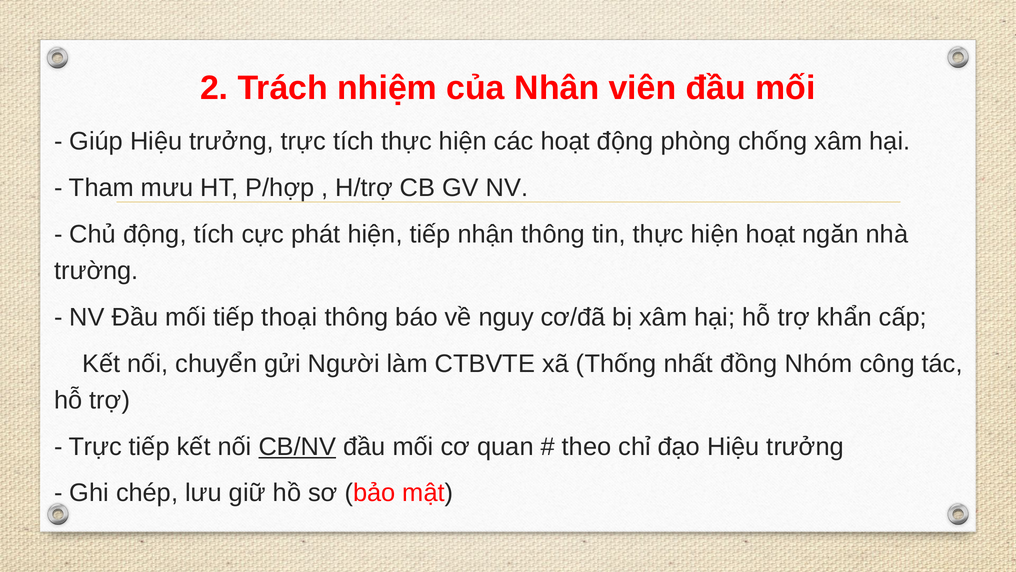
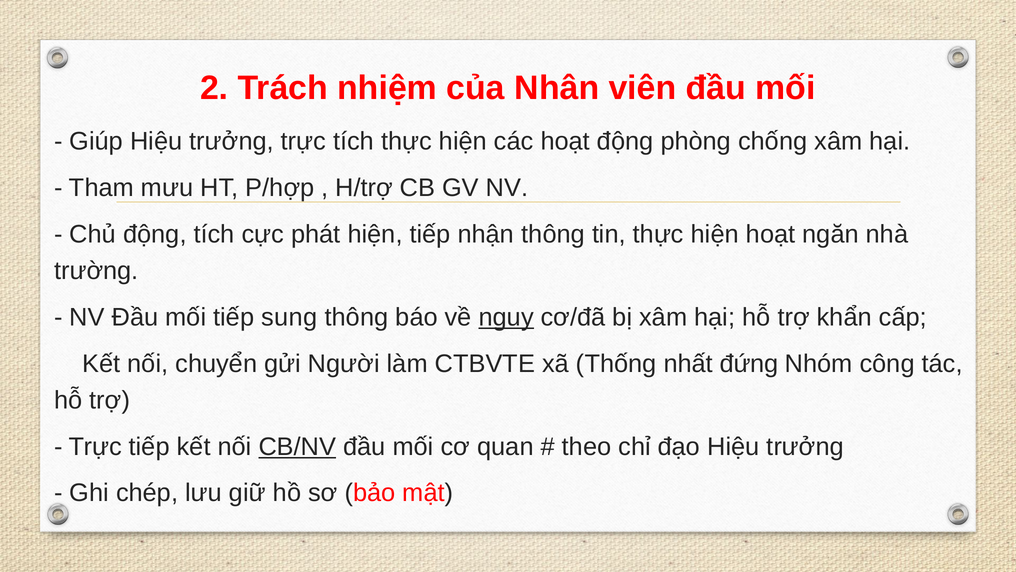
thoại: thoại -> sung
nguy underline: none -> present
đồng: đồng -> đứng
